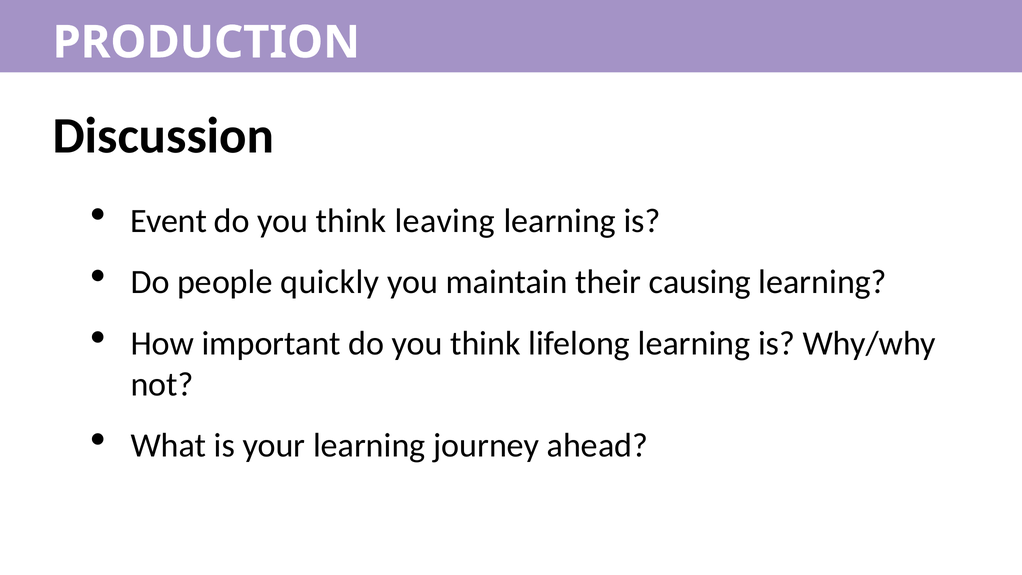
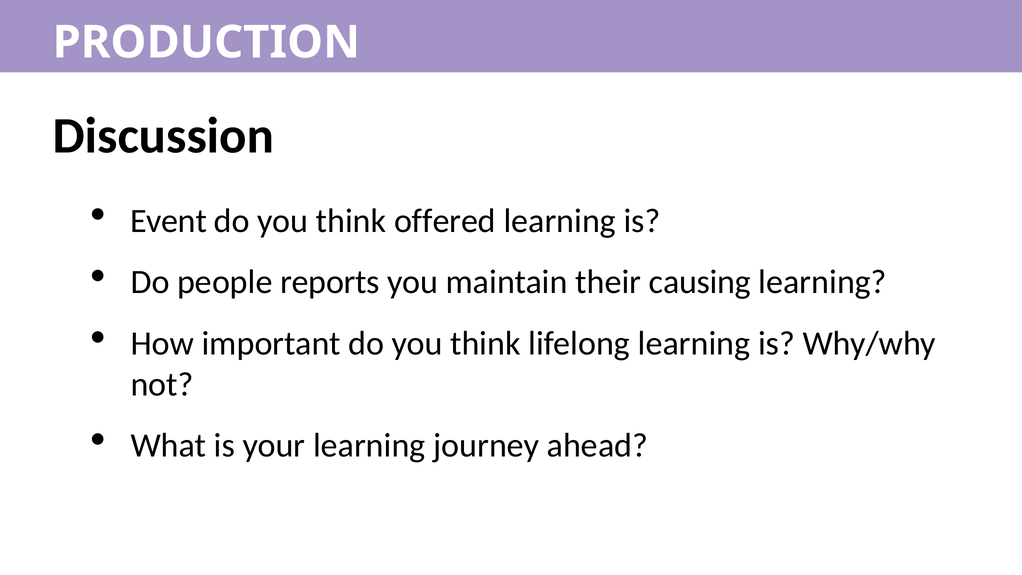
leaving: leaving -> offered
quickly: quickly -> reports
